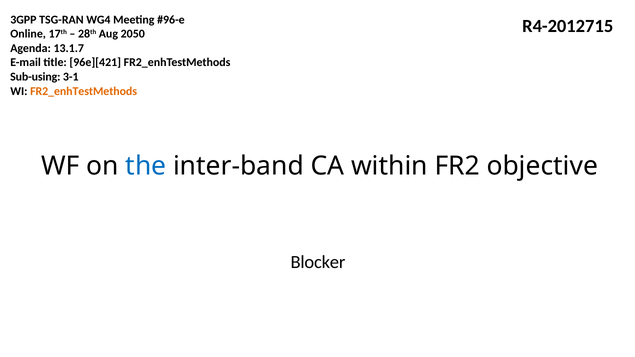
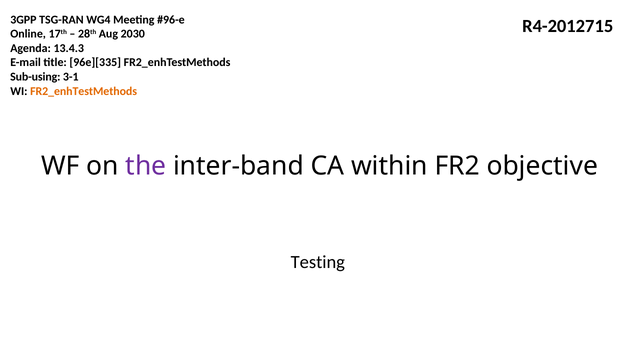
2050: 2050 -> 2030
13.1.7: 13.1.7 -> 13.4.3
96e][421: 96e][421 -> 96e][335
the colour: blue -> purple
Blocker: Blocker -> Testing
